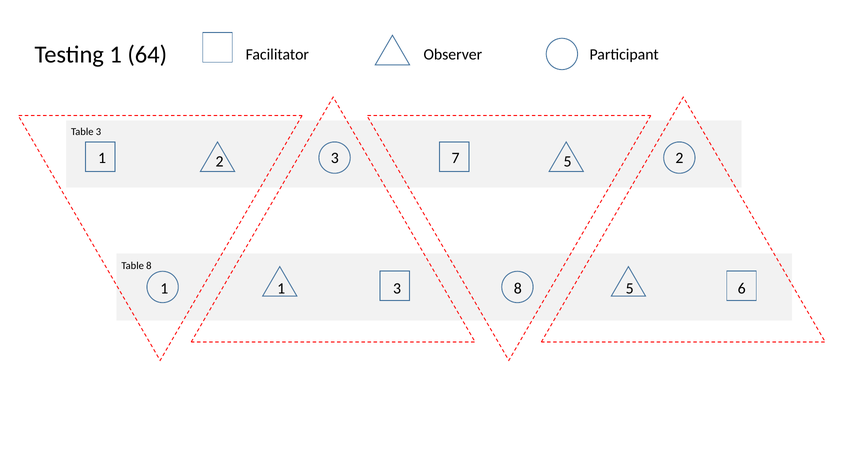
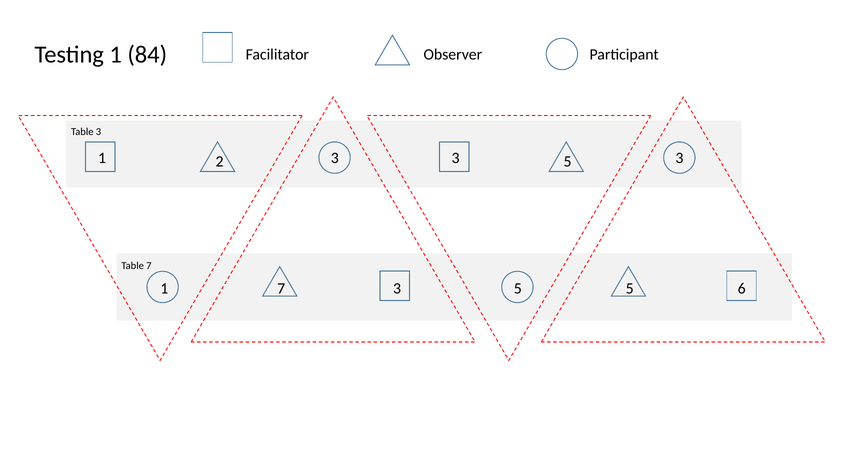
64: 64 -> 84
3 7: 7 -> 3
5 2: 2 -> 3
Table 8: 8 -> 7
1 1: 1 -> 7
8 at (518, 288): 8 -> 5
